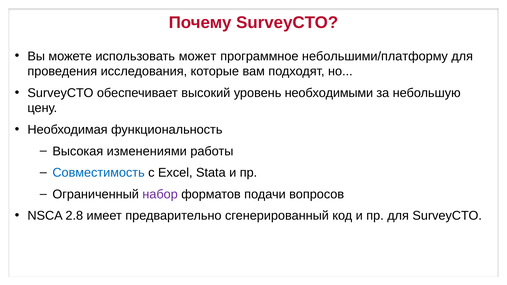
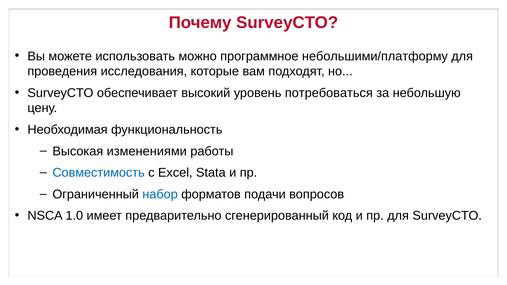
может: может -> можно
необходимыми: необходимыми -> потребоваться
набор colour: purple -> blue
2.8: 2.8 -> 1.0
